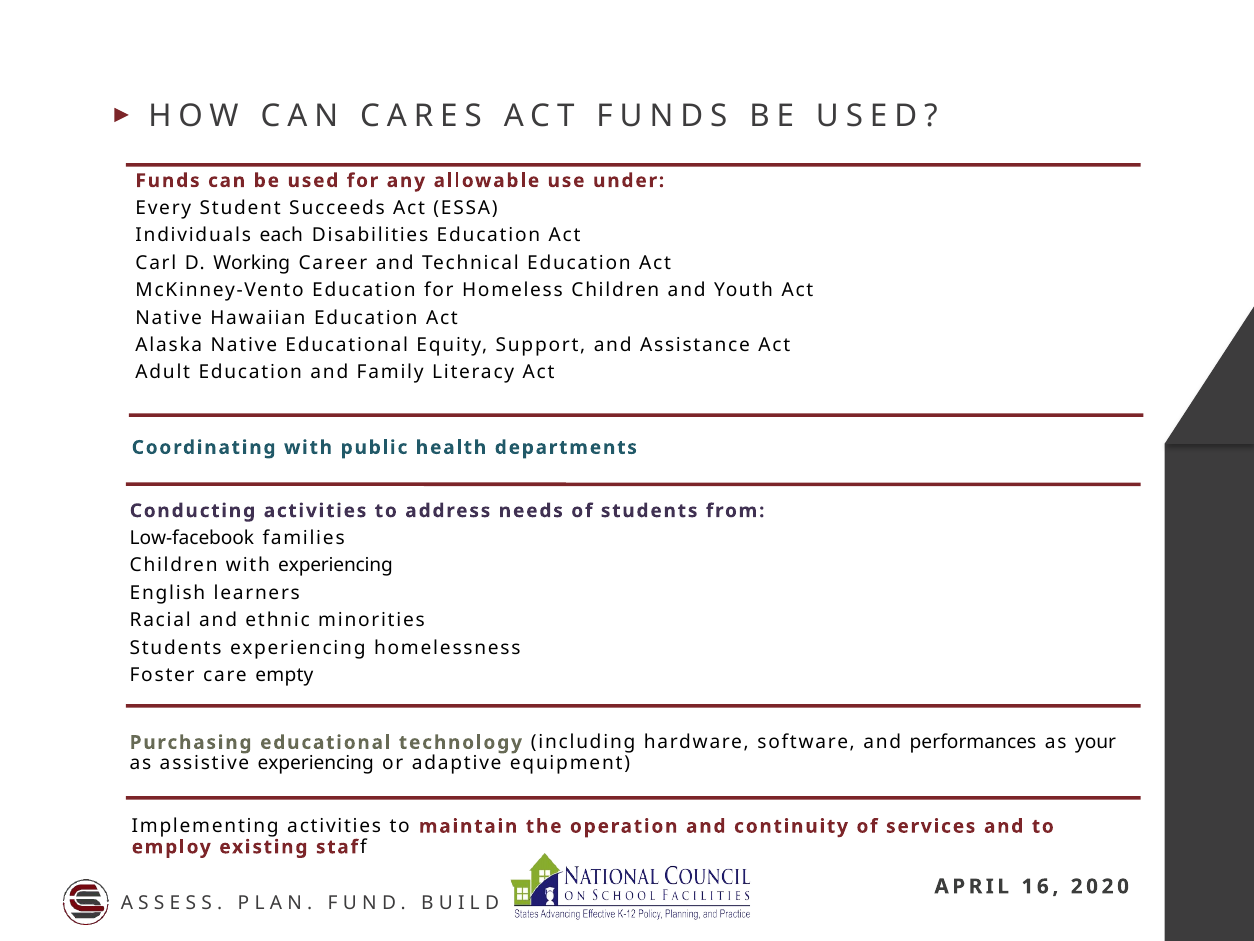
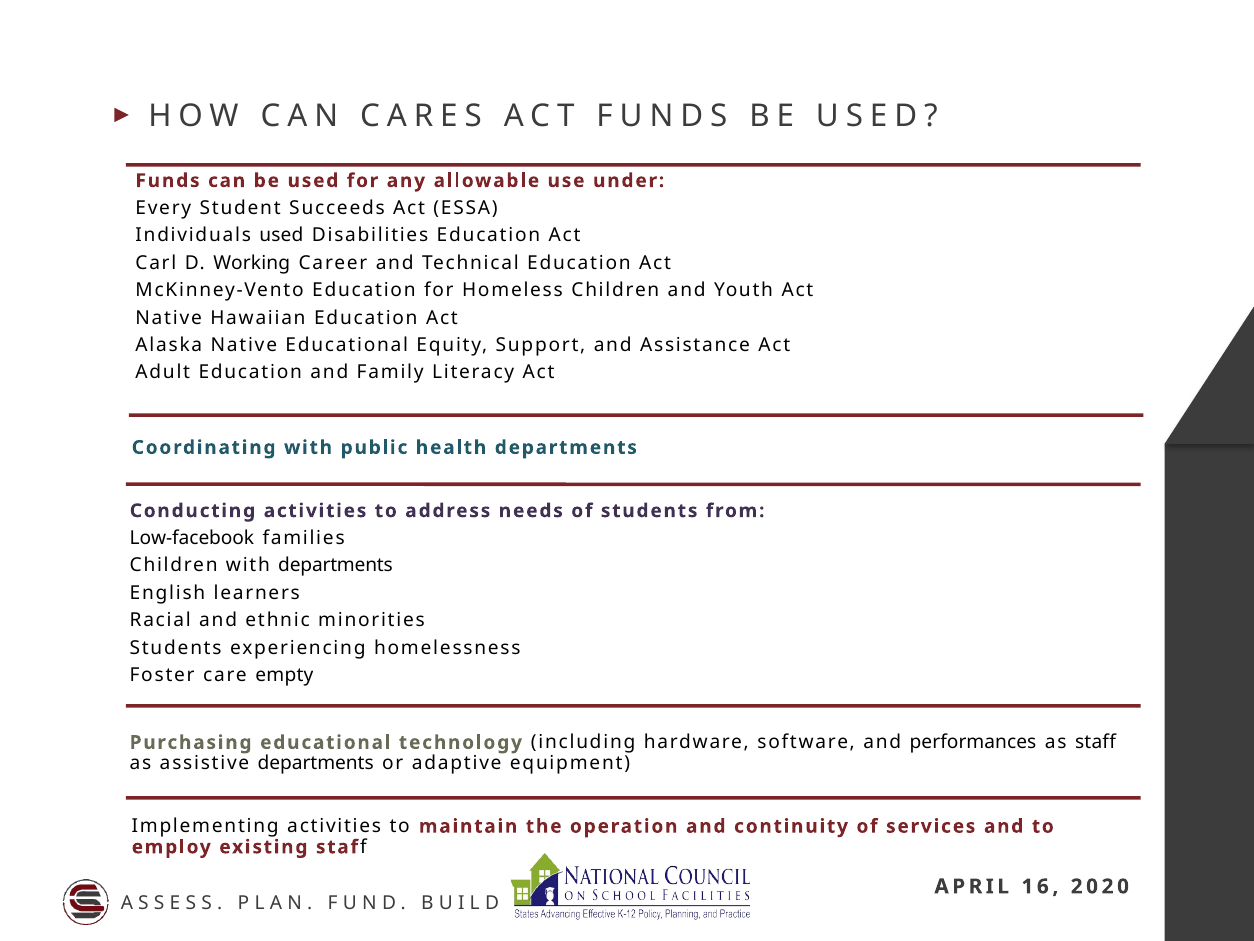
Individuals each: each -> used
with experiencing: experiencing -> departments
as your: your -> staff
assistive experiencing: experiencing -> departments
